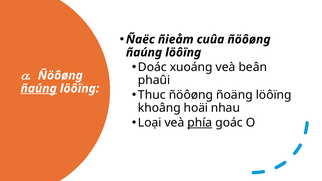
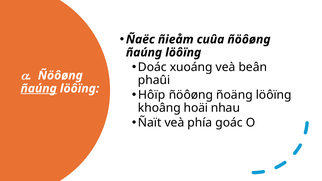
Thuc: Thuc -> Hôïp
Loại: Loại -> Ñaït
phía underline: present -> none
